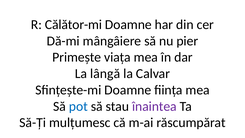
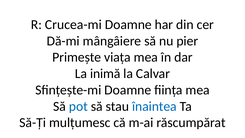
Călător-mi: Călător-mi -> Crucea-mi
lângă: lângă -> inimă
înaintea colour: purple -> blue
